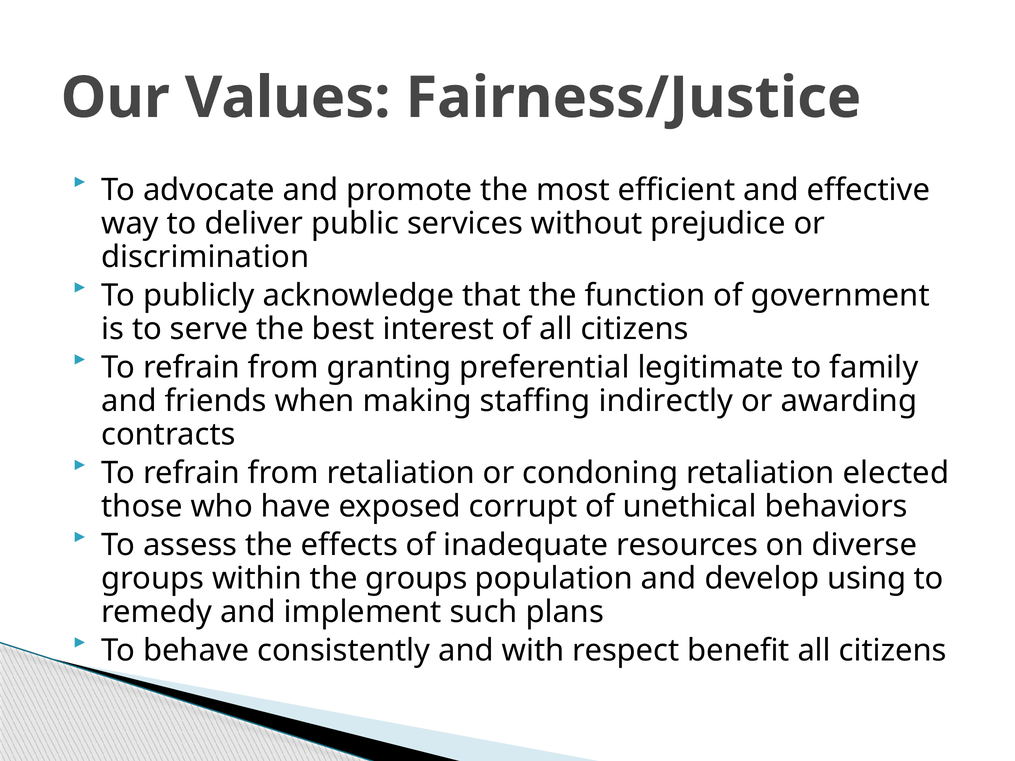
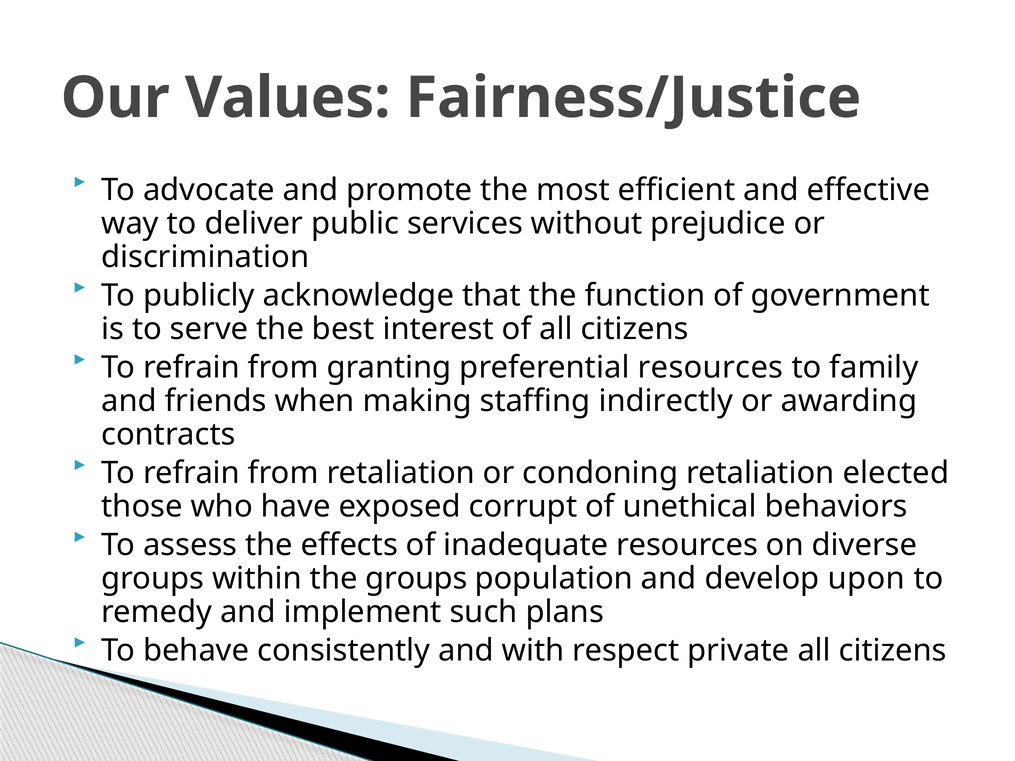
preferential legitimate: legitimate -> resources
using: using -> upon
benefit: benefit -> private
